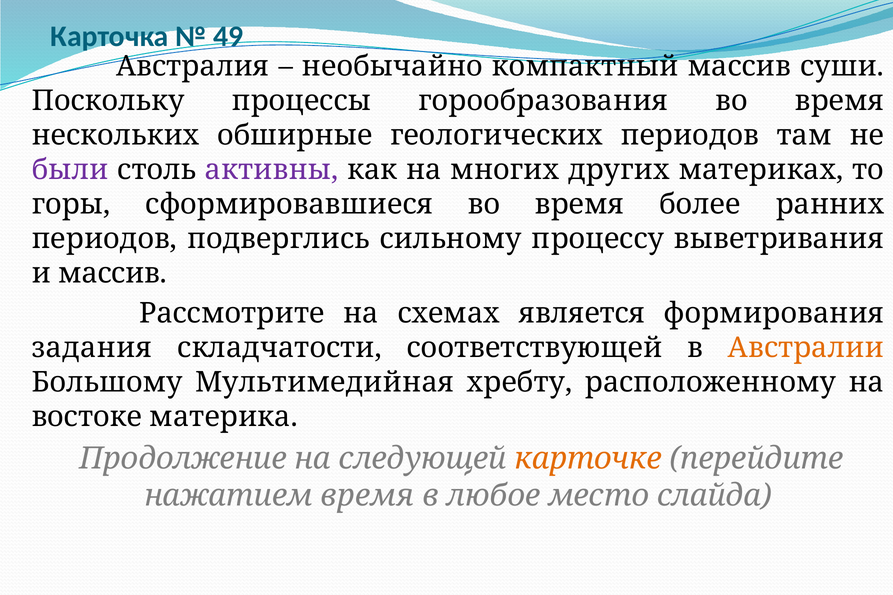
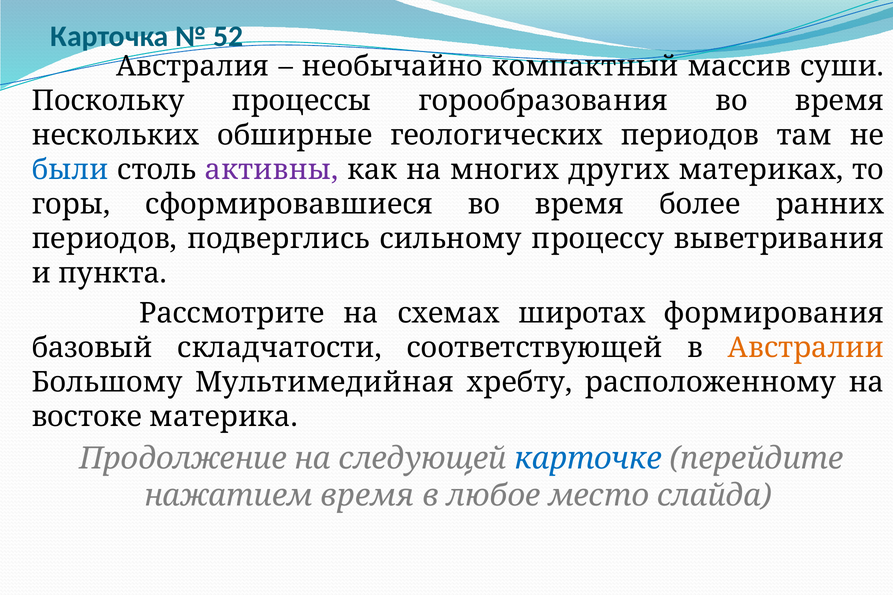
49: 49 -> 52
были colour: purple -> blue
и массив: массив -> пункта
является: является -> широтах
задания: задания -> базовый
карточке colour: orange -> blue
